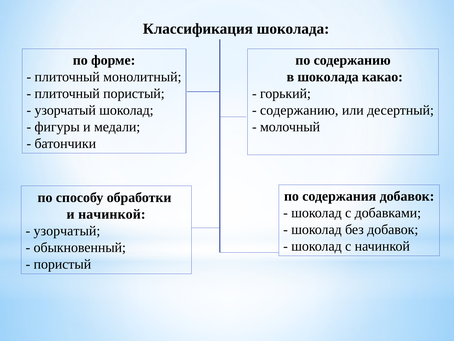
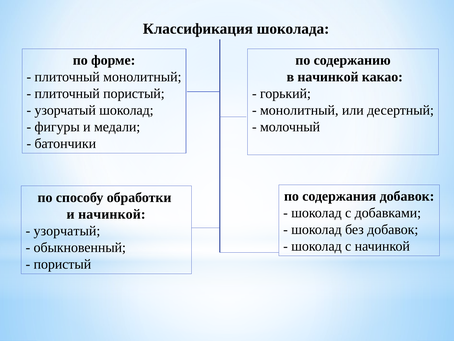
в шоколада: шоколада -> начинкой
содержанию at (299, 110): содержанию -> монолитный
